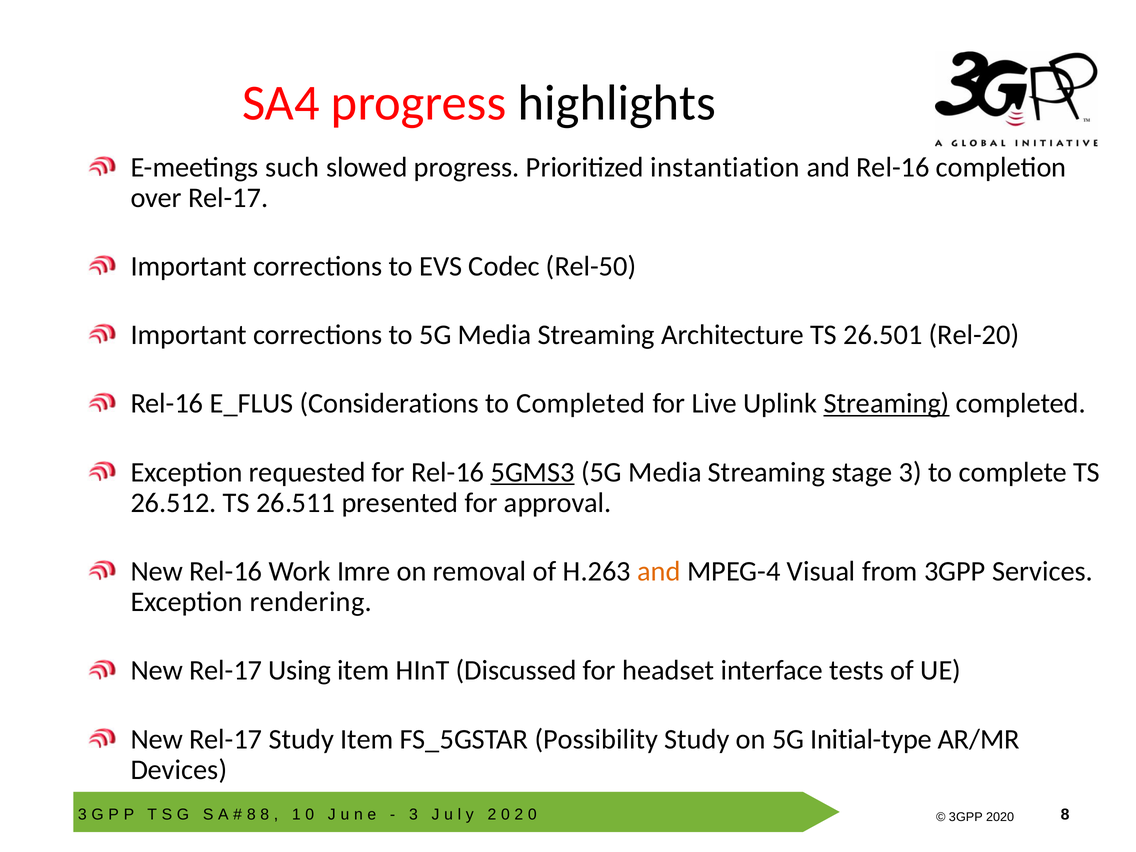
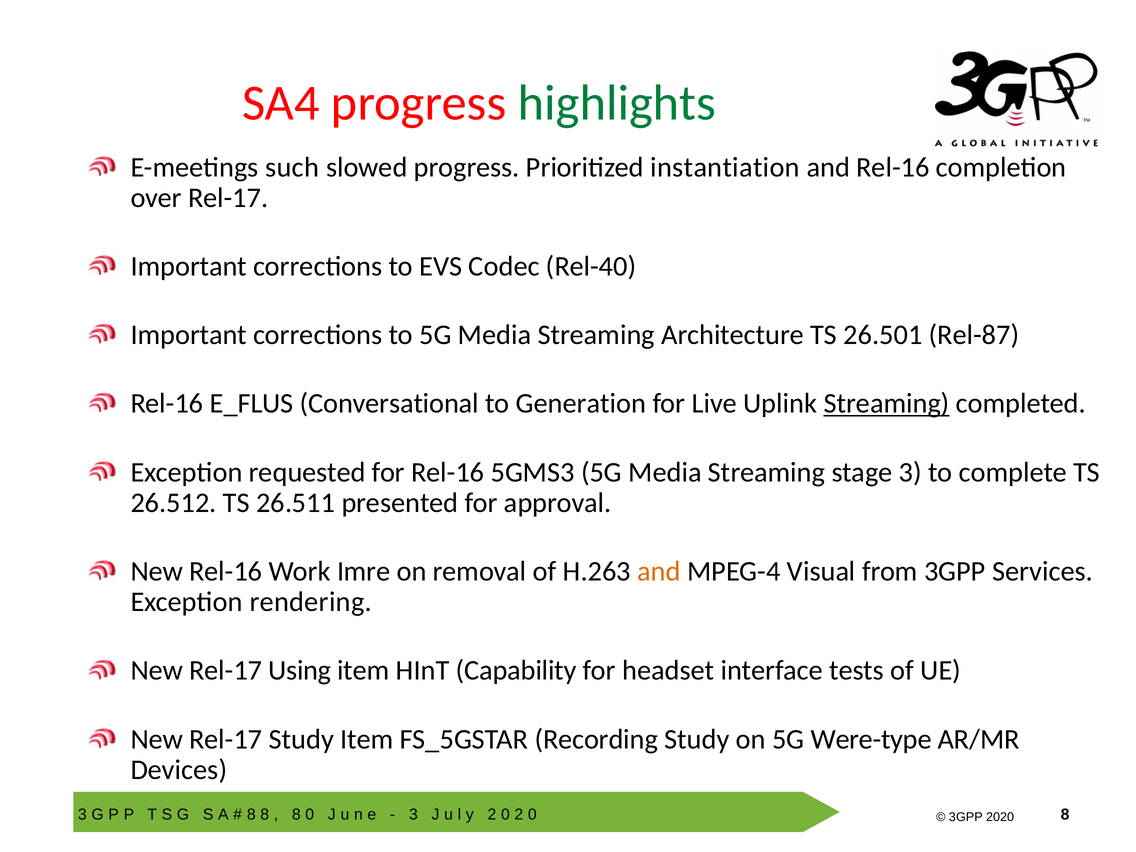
highlights colour: black -> green
Rel-50: Rel-50 -> Rel-40
Rel-20: Rel-20 -> Rel-87
Considerations: Considerations -> Conversational
to Completed: Completed -> Generation
5GMS3 underline: present -> none
Discussed: Discussed -> Capability
Possibility: Possibility -> Recording
Initial-type: Initial-type -> Were-type
1 at (296, 815): 1 -> 8
